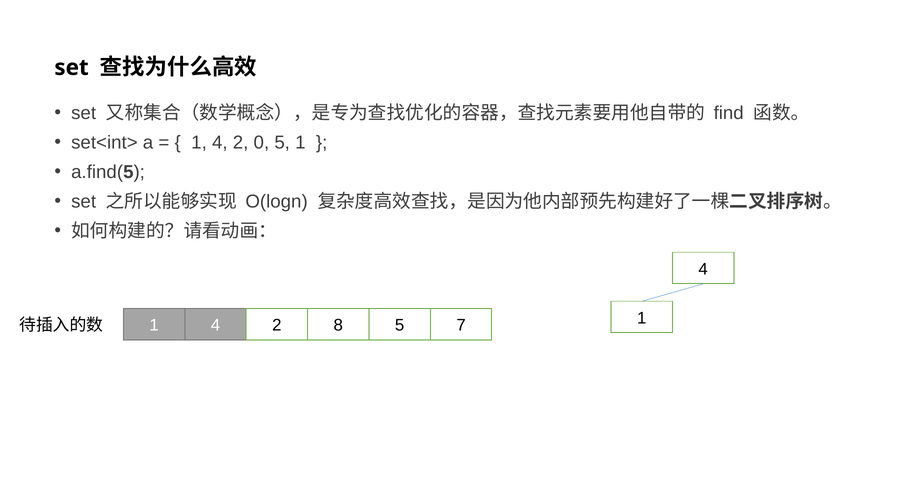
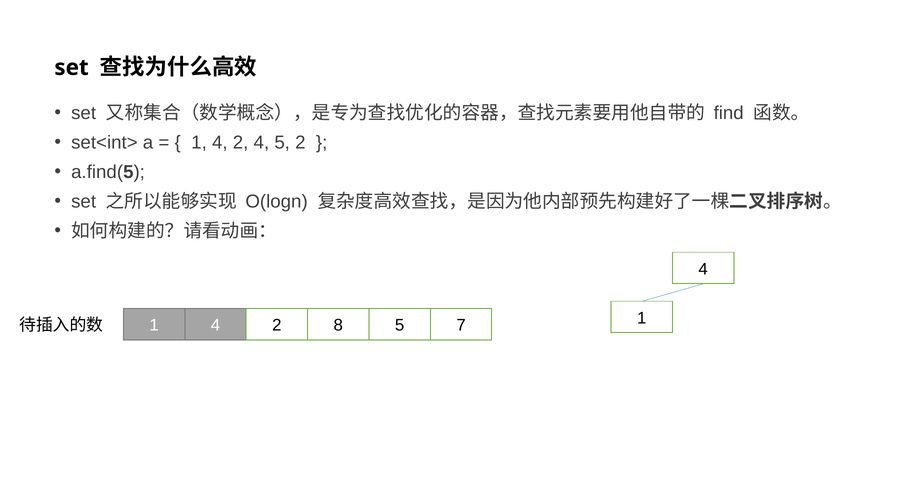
2 0: 0 -> 4
5 1: 1 -> 2
